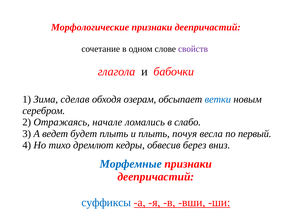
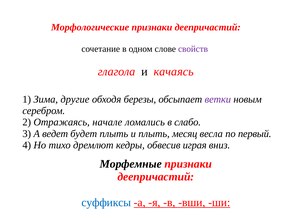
бабочки: бабочки -> качаясь
сделав: сделав -> другие
озерам: озерам -> березы
ветки colour: blue -> purple
почуя: почуя -> месяц
берез: берез -> играя
Морфемные colour: blue -> black
